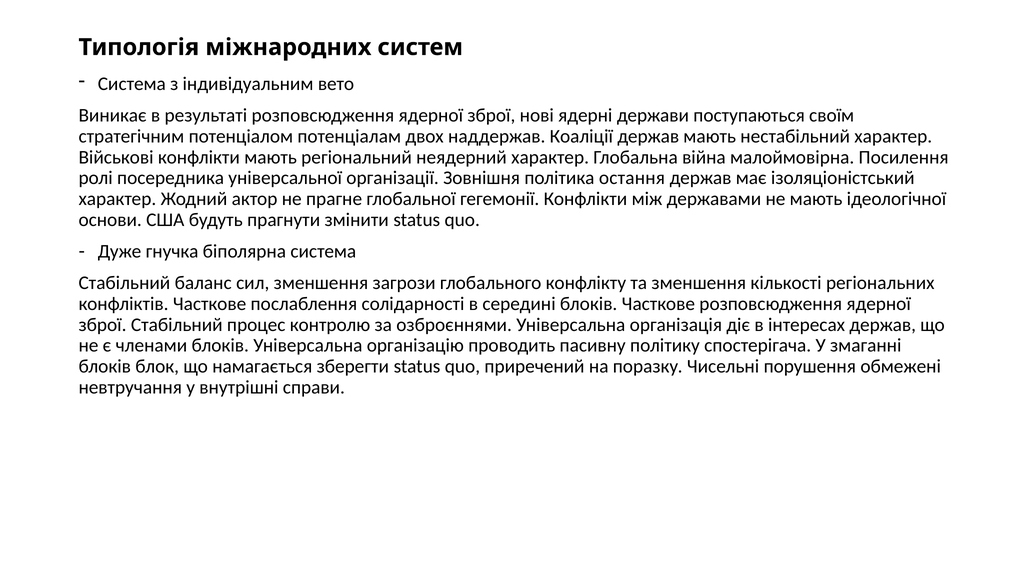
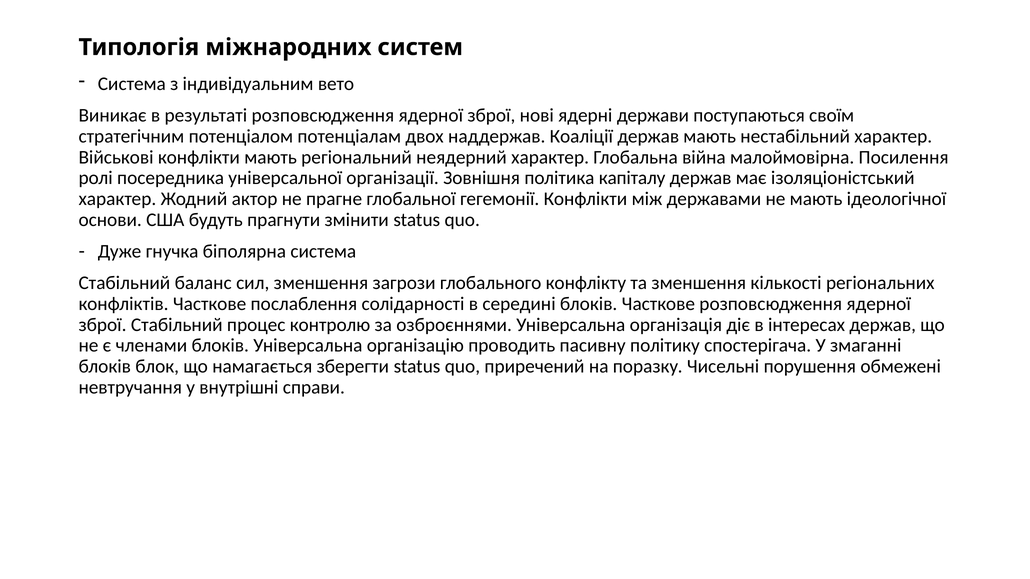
остання: остання -> капіталу
